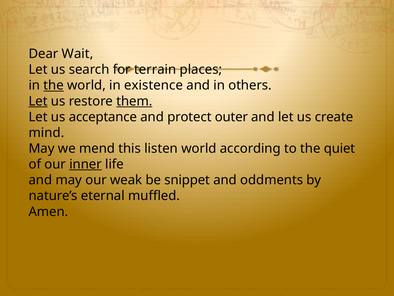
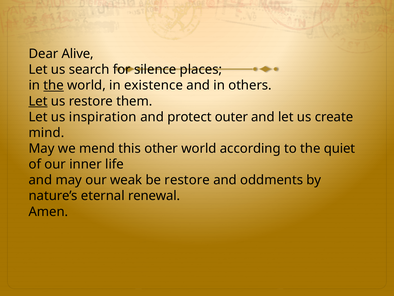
Wait: Wait -> Alive
terrain: terrain -> silence
them underline: present -> none
acceptance: acceptance -> inspiration
listen: listen -> other
inner underline: present -> none
be snippet: snippet -> restore
muffled: muffled -> renewal
